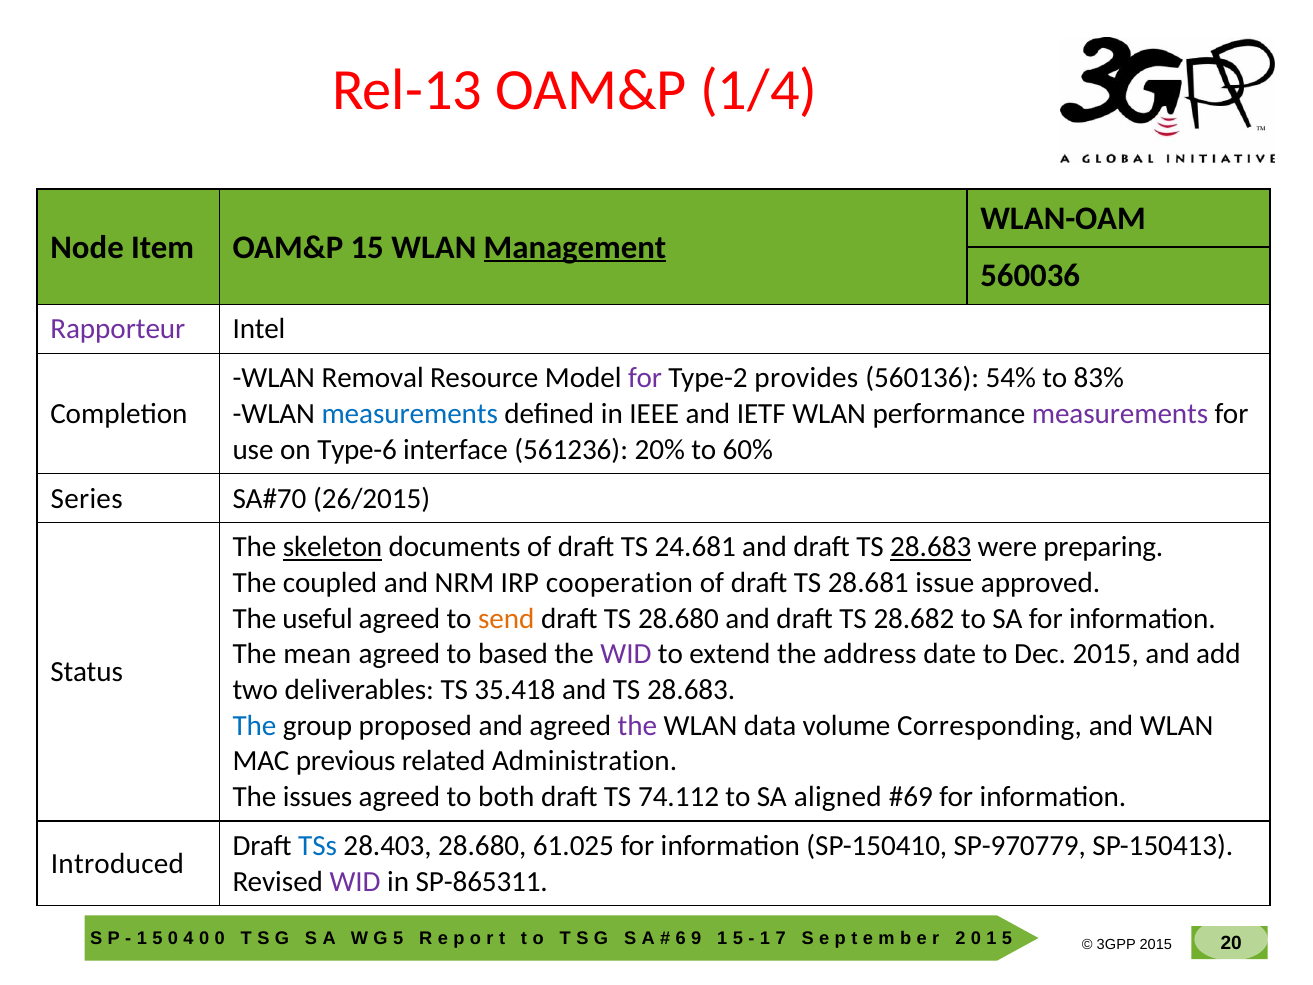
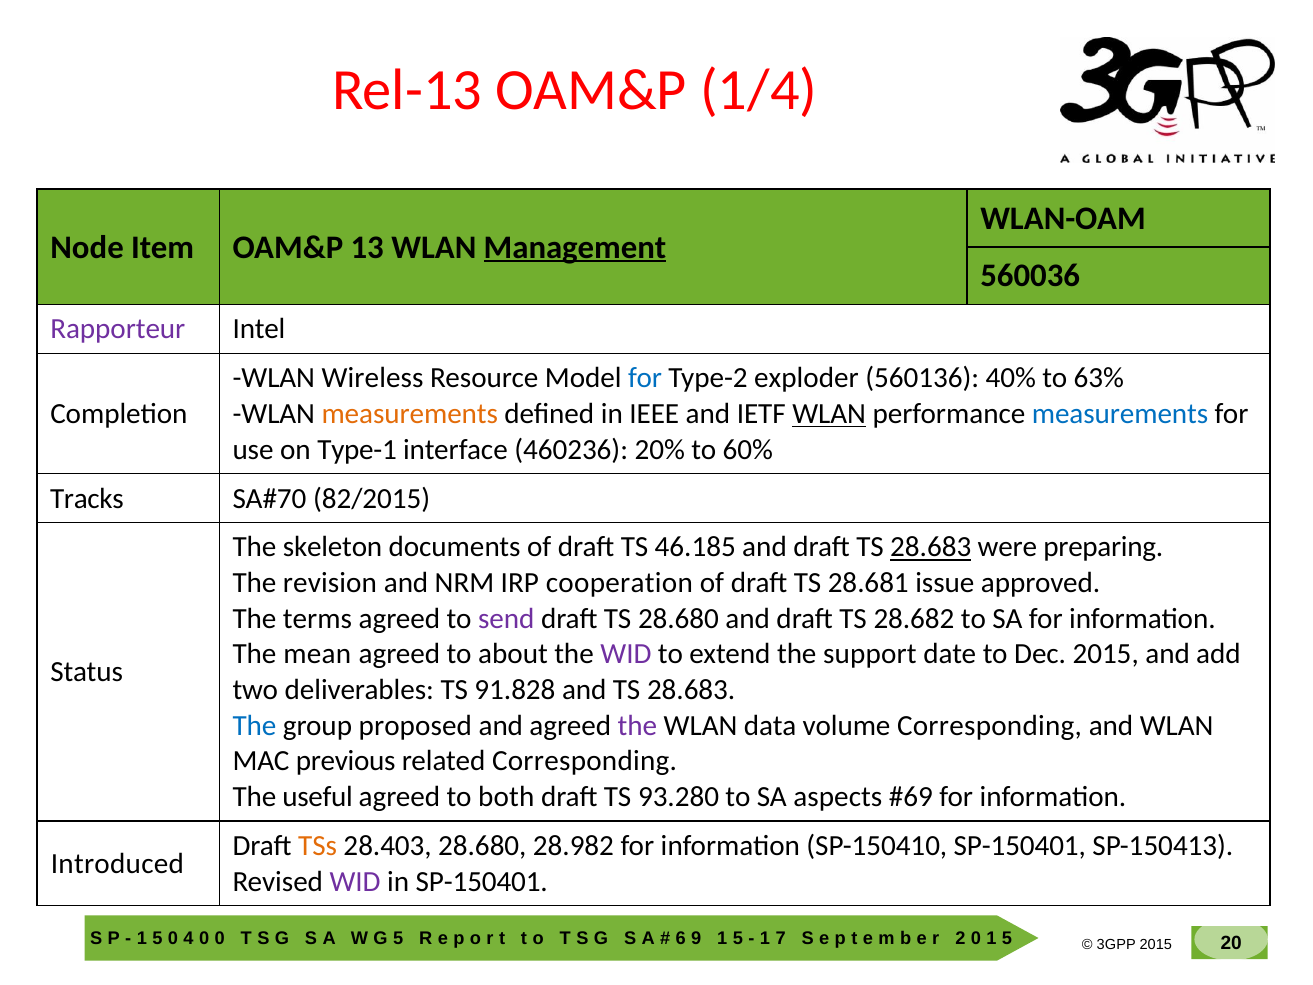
15: 15 -> 13
Removal: Removal -> Wireless
for at (645, 378) colour: purple -> blue
provides: provides -> exploder
54%: 54% -> 40%
83%: 83% -> 63%
measurements at (410, 414) colour: blue -> orange
WLAN at (829, 414) underline: none -> present
measurements at (1120, 414) colour: purple -> blue
Type-6: Type-6 -> Type-1
561236: 561236 -> 460236
Series: Series -> Tracks
26/2015: 26/2015 -> 82/2015
skeleton underline: present -> none
24.681: 24.681 -> 46.185
coupled: coupled -> revision
useful: useful -> terms
send colour: orange -> purple
based: based -> about
address: address -> support
35.418: 35.418 -> 91.828
related Administration: Administration -> Corresponding
issues: issues -> useful
74.112: 74.112 -> 93.280
aligned: aligned -> aspects
TSs colour: blue -> orange
61.025: 61.025 -> 28.982
SP-150410 SP-970779: SP-970779 -> SP-150401
in SP-865311: SP-865311 -> SP-150401
